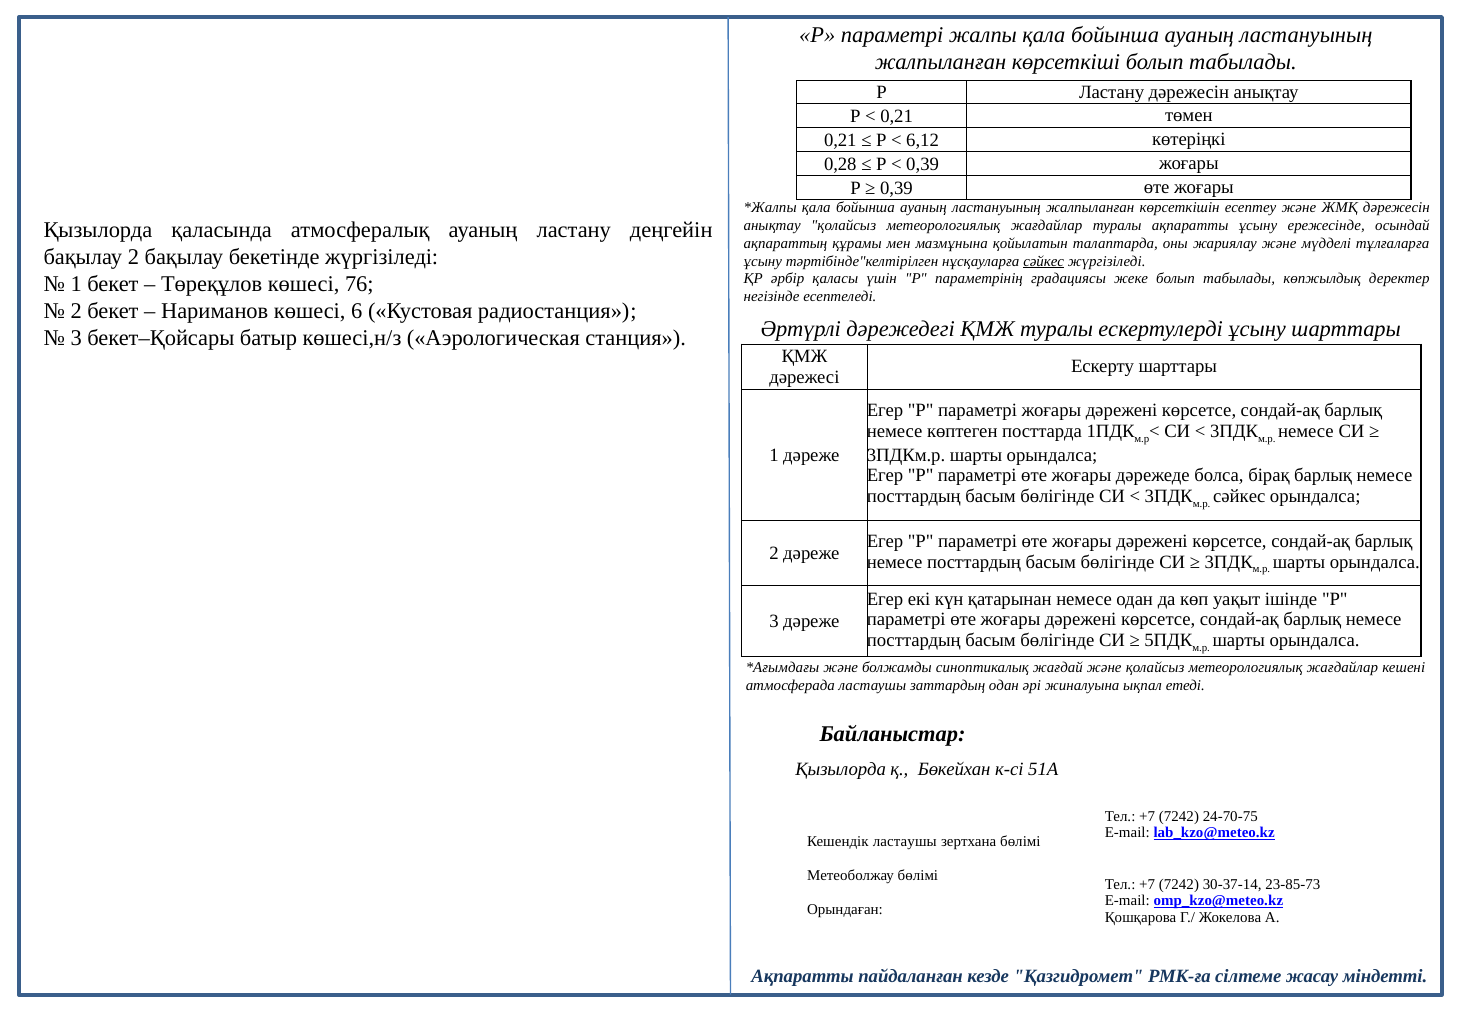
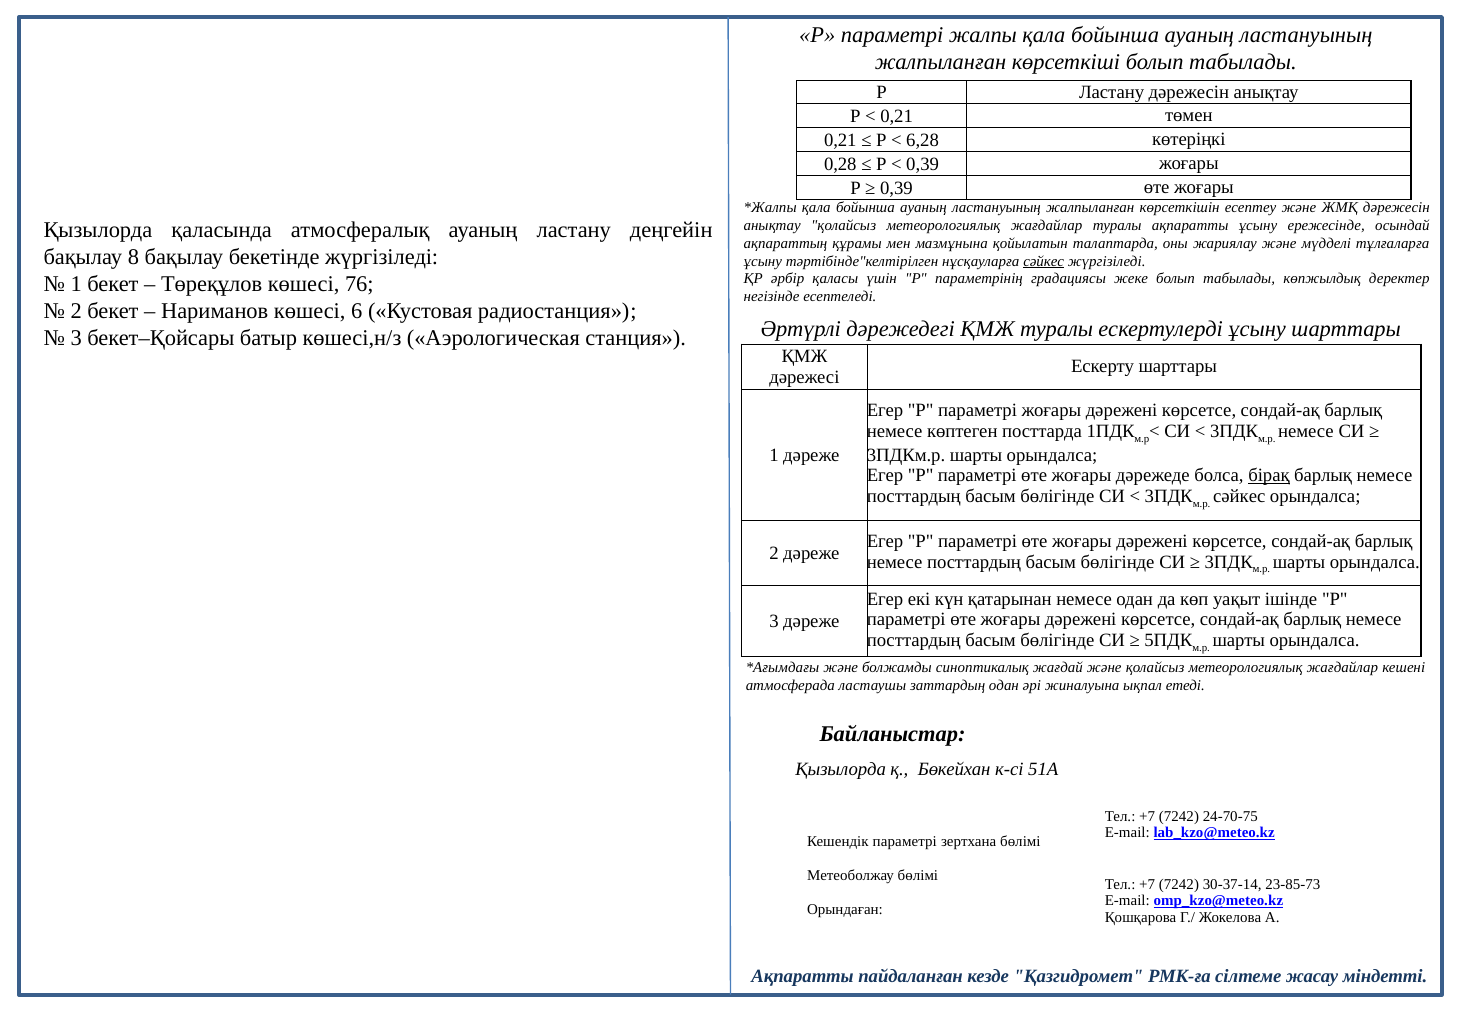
6,12: 6,12 -> 6,28
бақылау 2: 2 -> 8
бірақ underline: none -> present
Кешендік ластаушы: ластаушы -> параметрі
